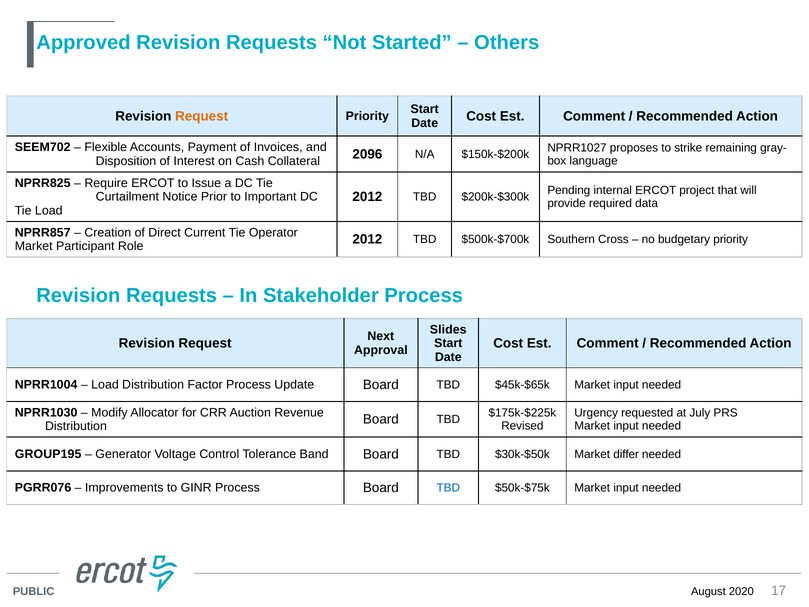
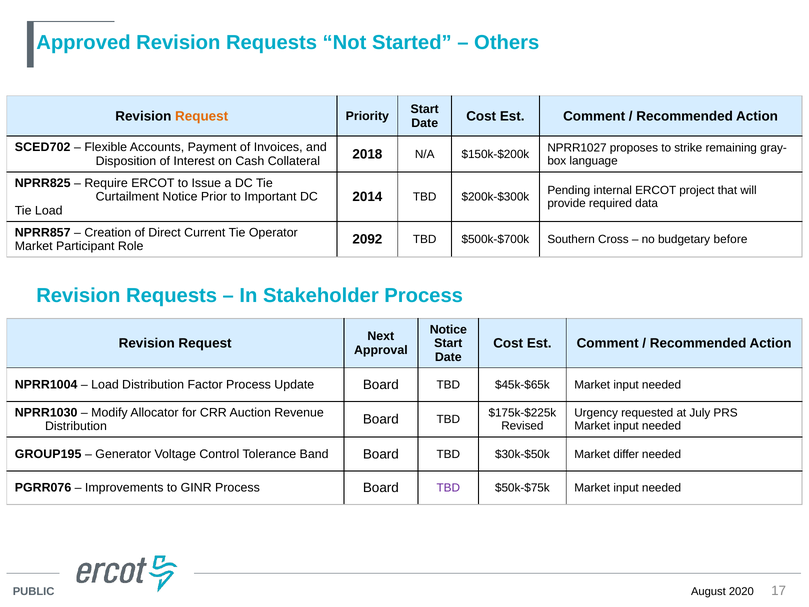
SEEM702: SEEM702 -> SCED702
2096: 2096 -> 2018
2012 at (367, 197): 2012 -> 2014
2012 at (367, 239): 2012 -> 2092
budgetary priority: priority -> before
Slides at (448, 329): Slides -> Notice
TBD at (448, 488) colour: blue -> purple
